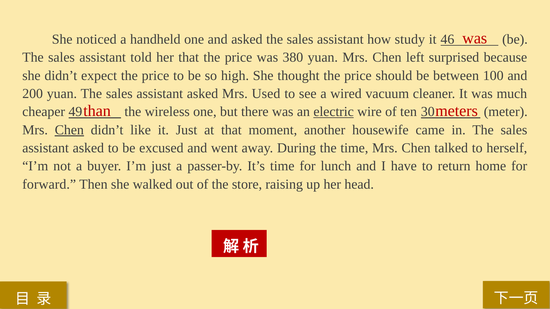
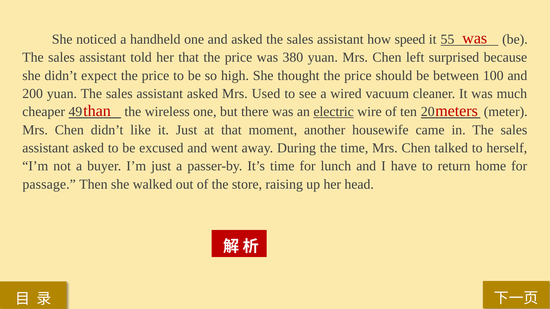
study: study -> speed
46: 46 -> 55
30: 30 -> 20
Chen at (69, 130) underline: present -> none
forward: forward -> passage
